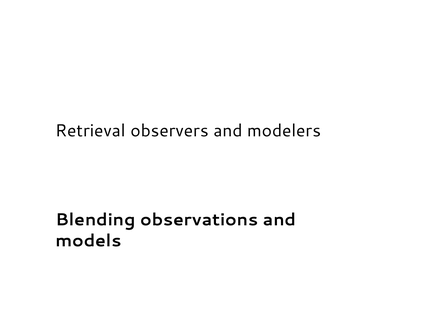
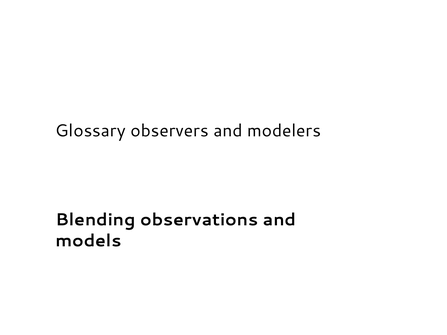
Retrieval: Retrieval -> Glossary
